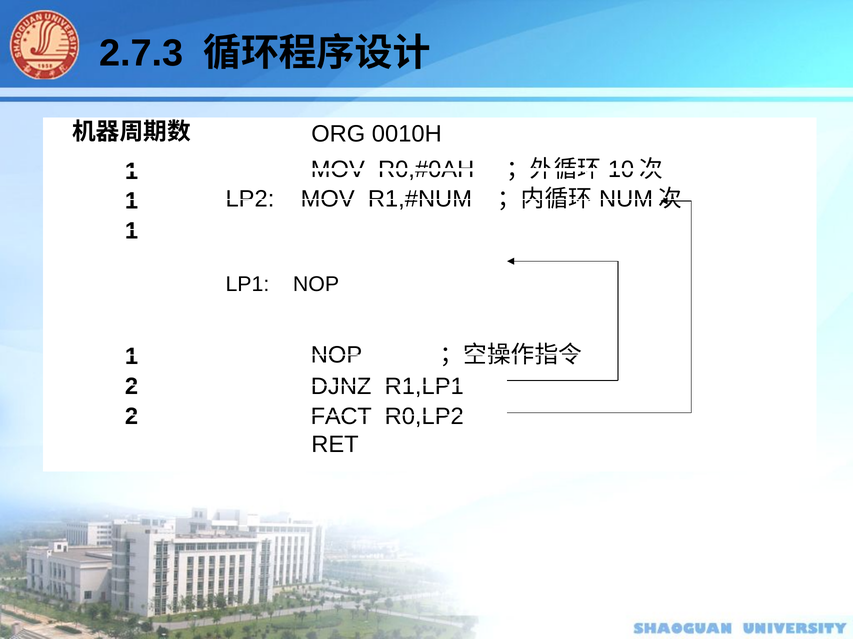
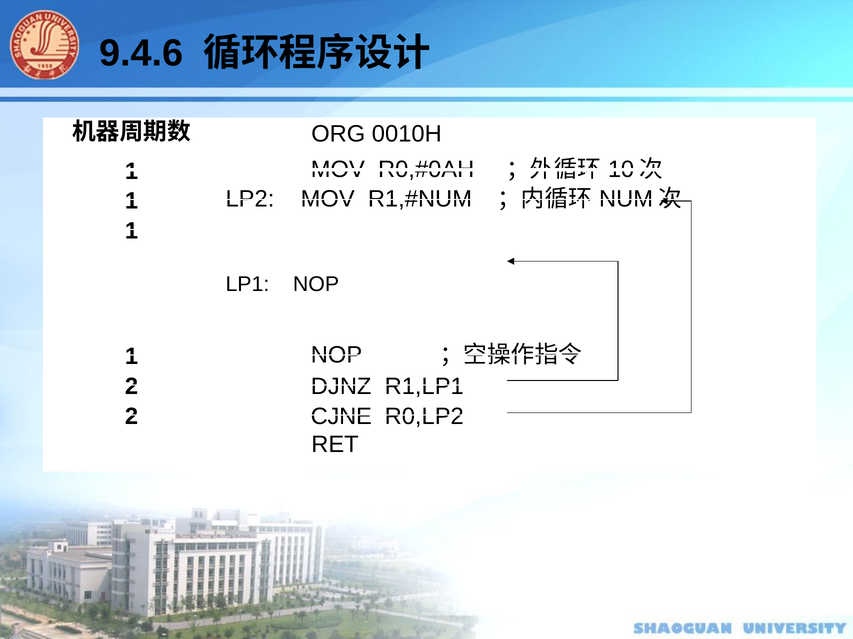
2.7.3: 2.7.3 -> 9.4.6
FACT: FACT -> CJNE
